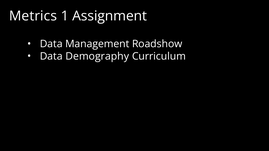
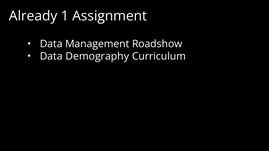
Metrics: Metrics -> Already
